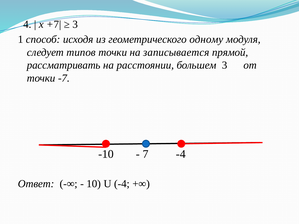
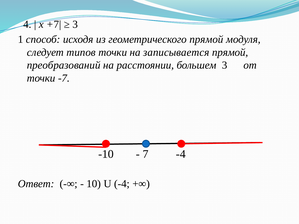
геометрического одному: одному -> прямой
рассматривать: рассматривать -> преобразований
